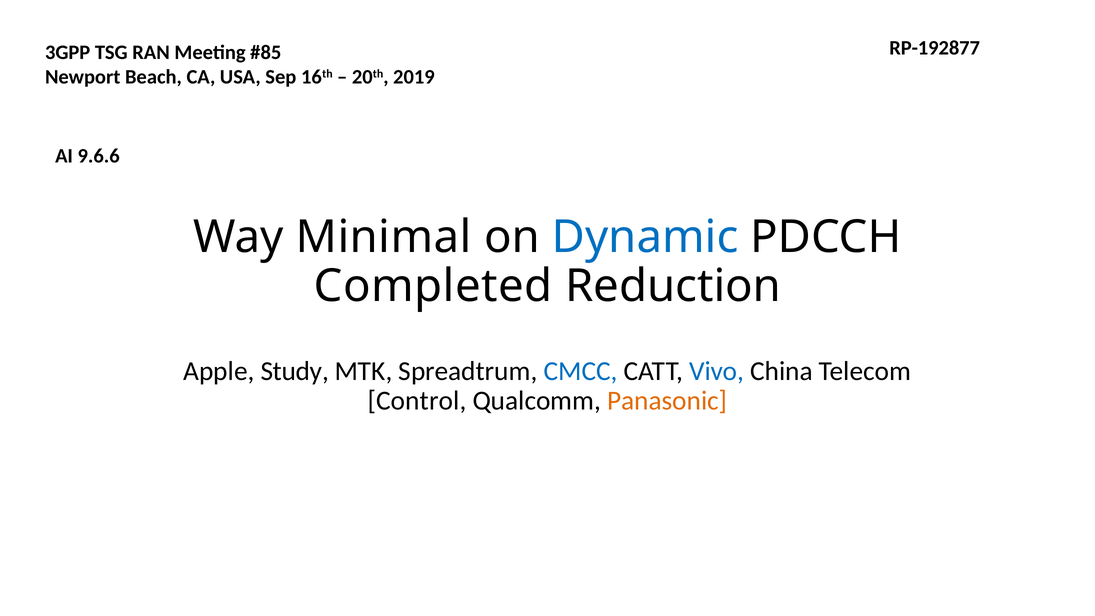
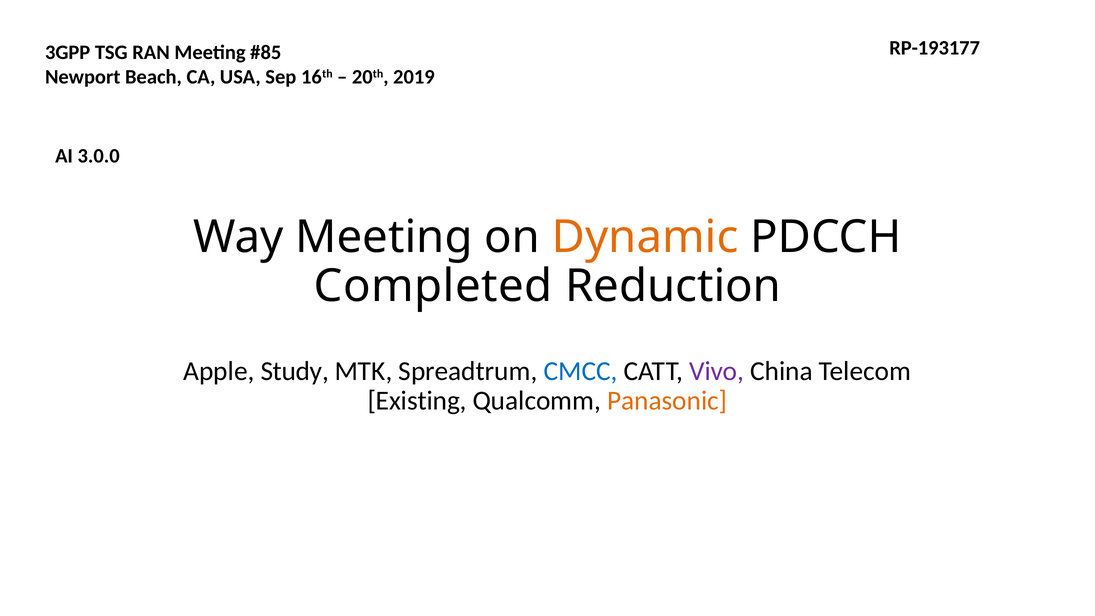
RP-192877: RP-192877 -> RP-193177
9.6.6: 9.6.6 -> 3.0.0
Way Minimal: Minimal -> Meeting
Dynamic colour: blue -> orange
Vivo colour: blue -> purple
Control: Control -> Existing
